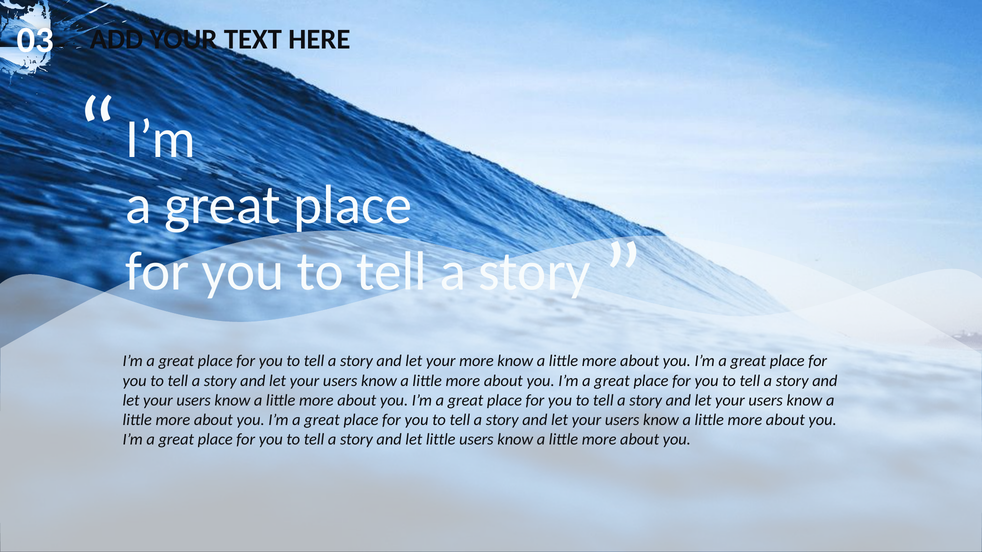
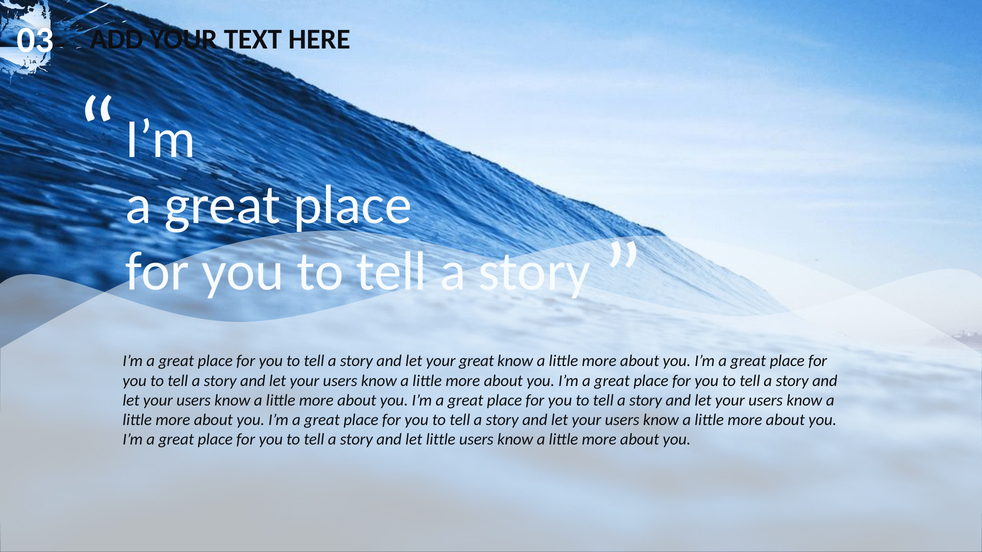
your more: more -> great
